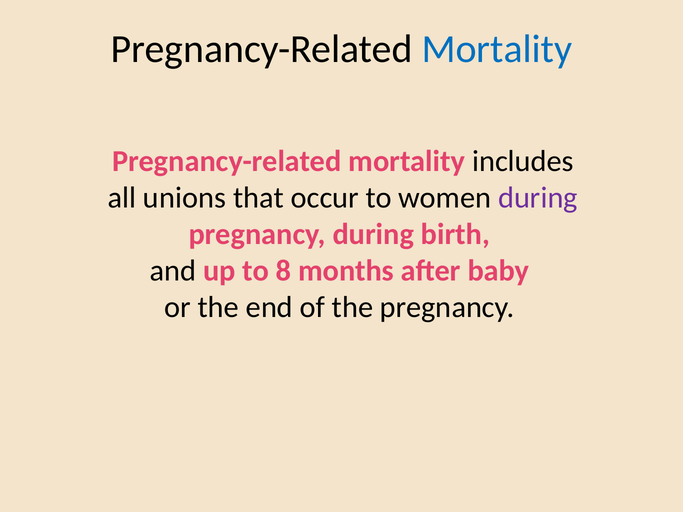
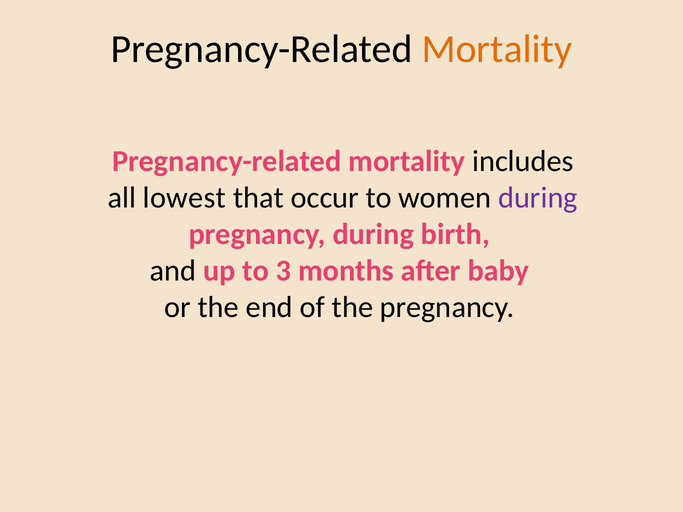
Mortality at (497, 49) colour: blue -> orange
unions: unions -> lowest
8: 8 -> 3
